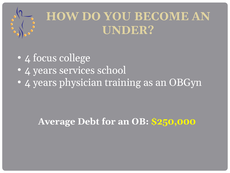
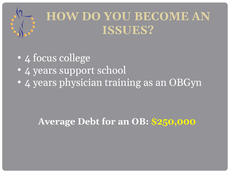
UNDER: UNDER -> ISSUES
services: services -> support
